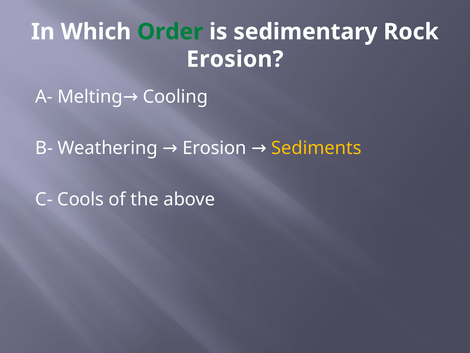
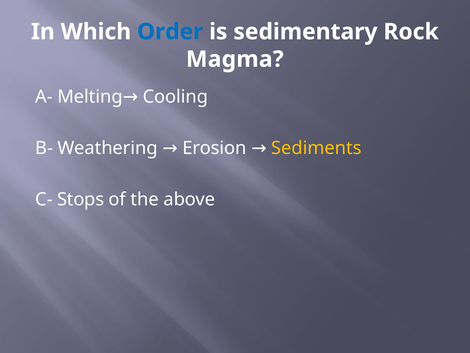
Order colour: green -> blue
Erosion at (235, 59): Erosion -> Magma
Cools: Cools -> Stops
